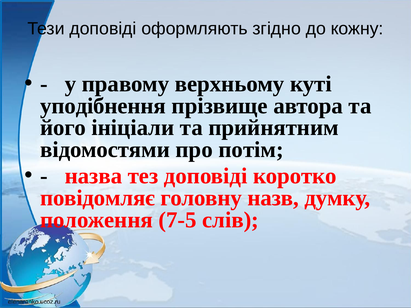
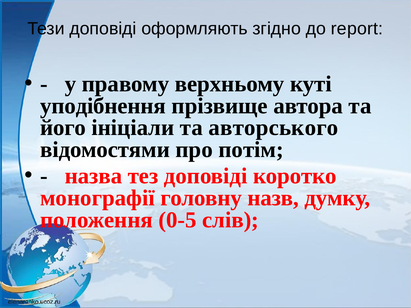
кожну: кожну -> report
прийнятним: прийнятним -> авторського
повідомляє: повідомляє -> монографії
7-5: 7-5 -> 0-5
